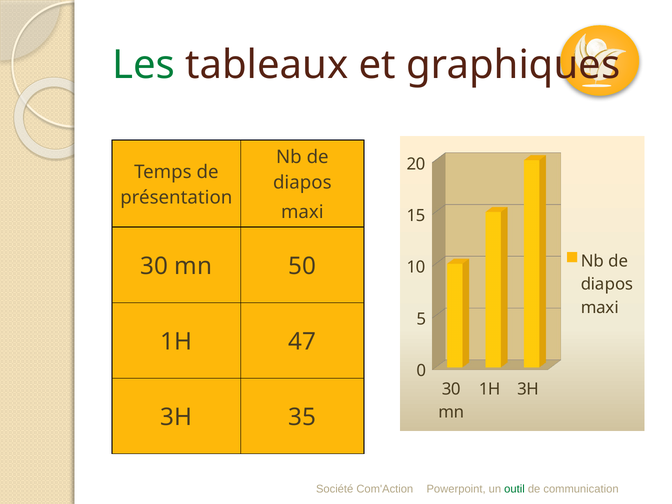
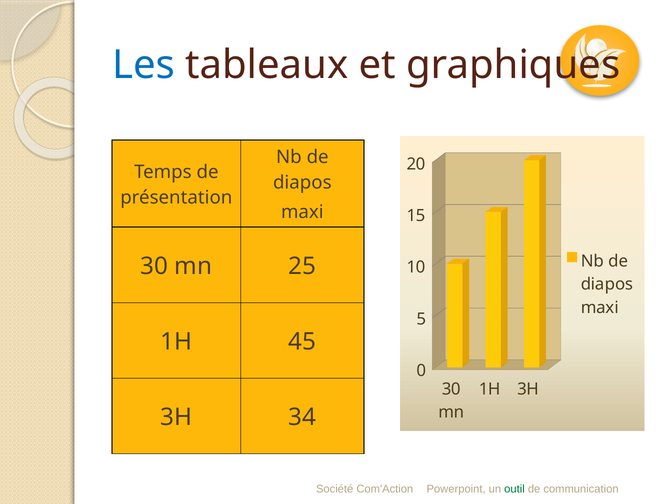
Les colour: green -> blue
50: 50 -> 25
47: 47 -> 45
35: 35 -> 34
